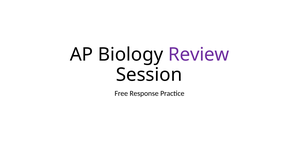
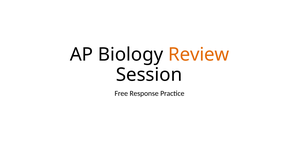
Review colour: purple -> orange
